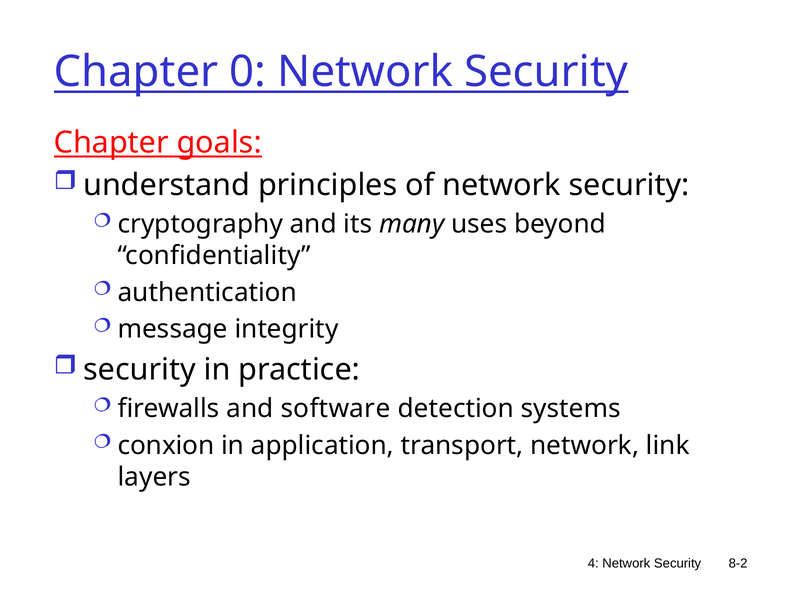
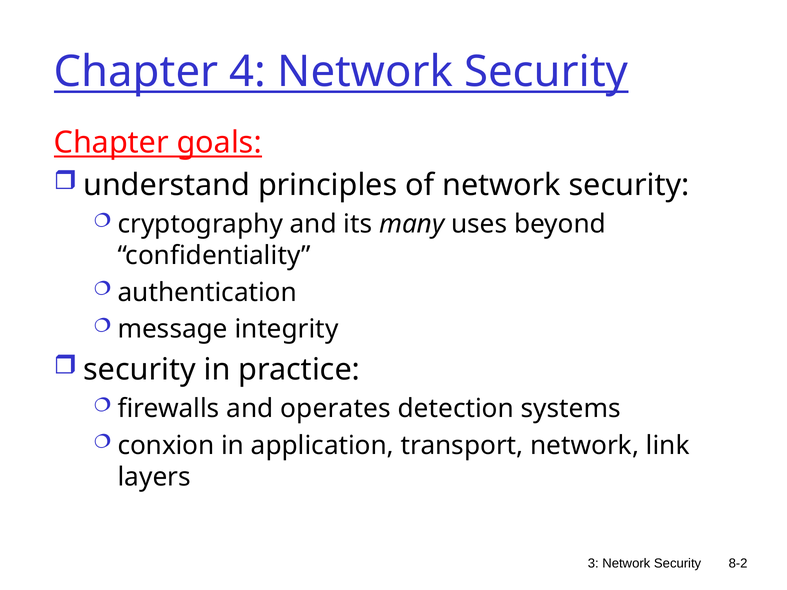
0: 0 -> 4
software: software -> operates
4: 4 -> 3
